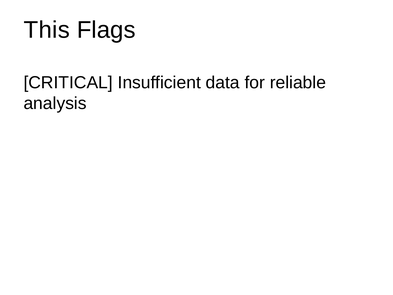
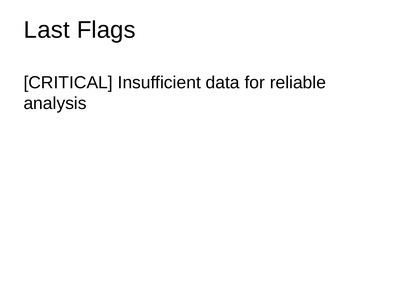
This: This -> Last
